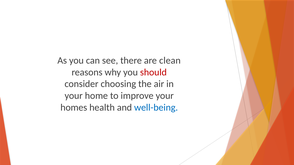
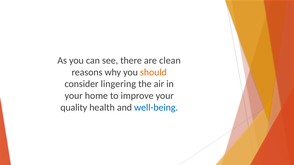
should colour: red -> orange
choosing: choosing -> lingering
homes: homes -> quality
